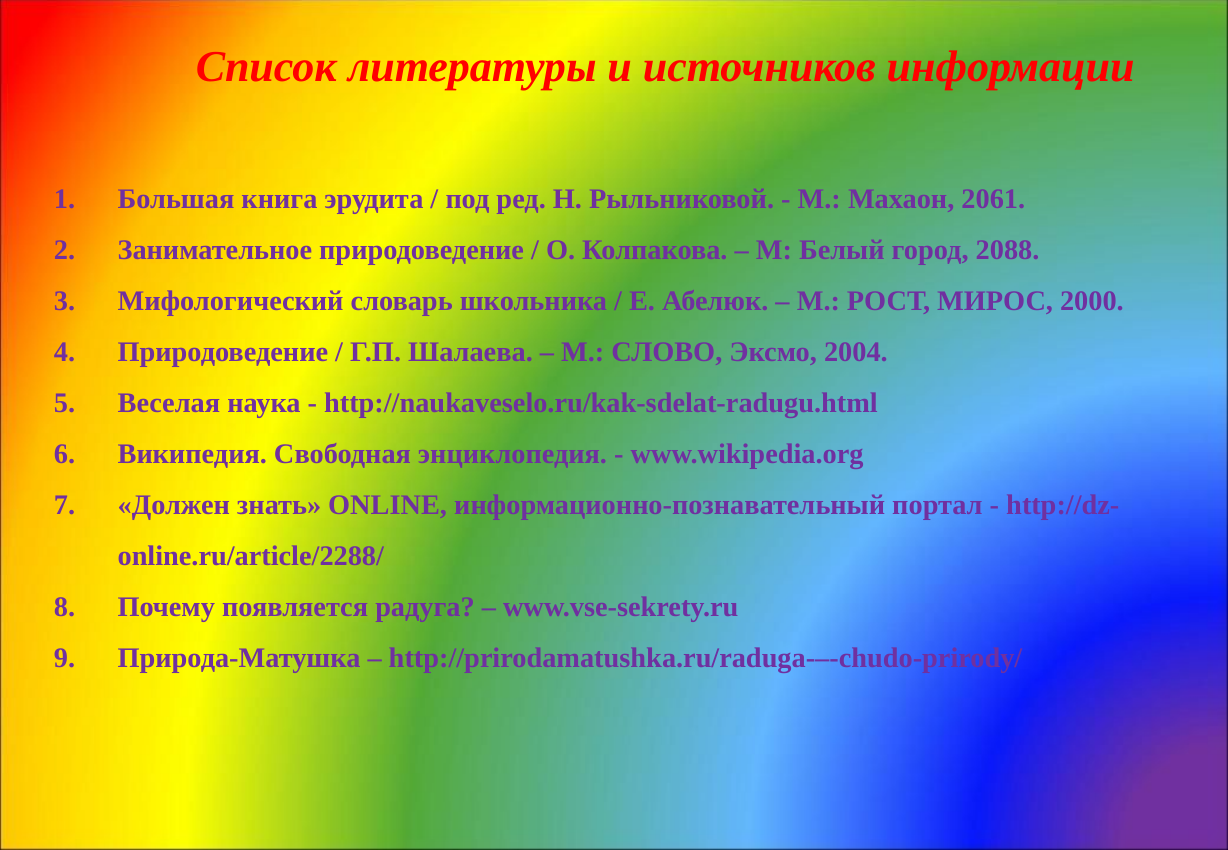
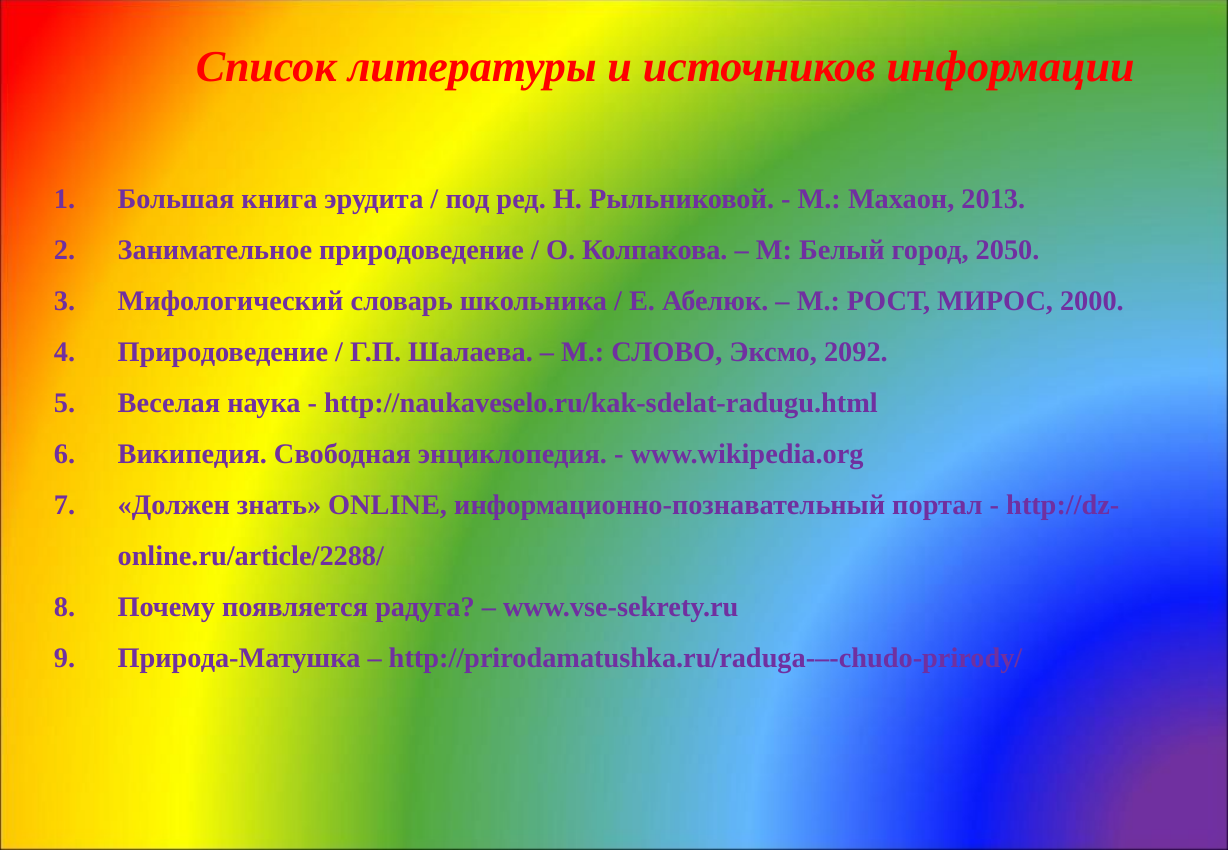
2061: 2061 -> 2013
2088: 2088 -> 2050
2004: 2004 -> 2092
